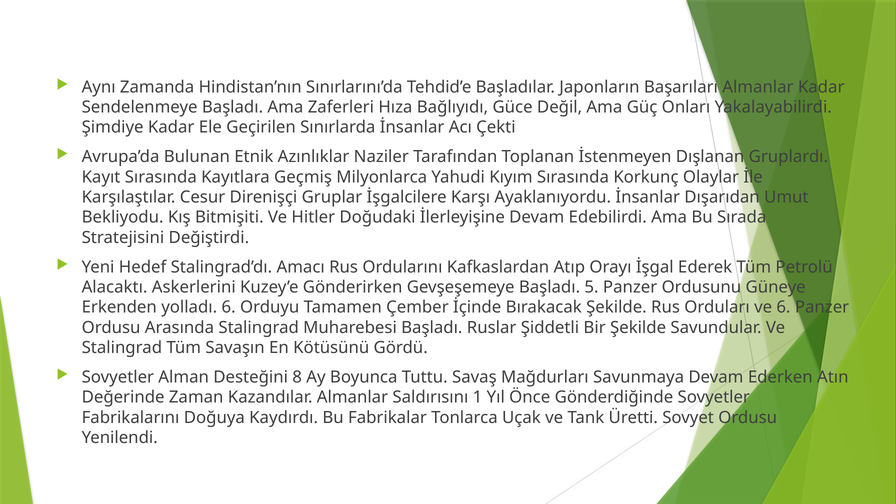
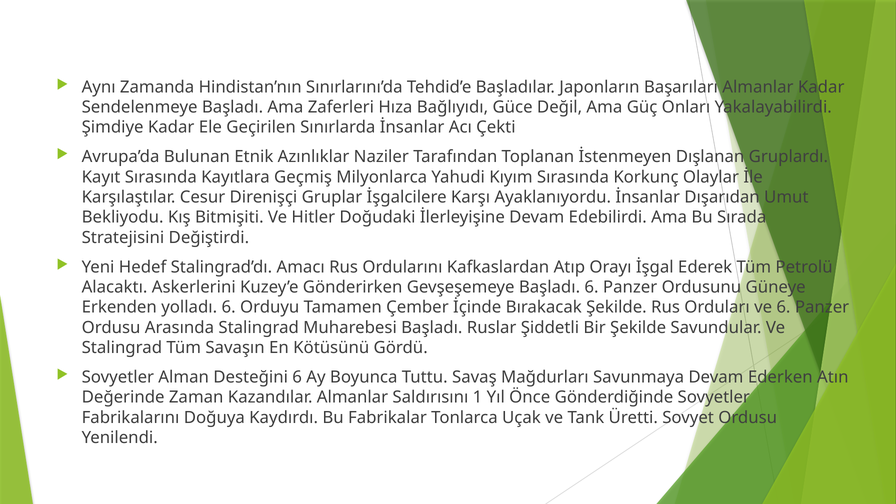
Başladı 5: 5 -> 6
Desteğini 8: 8 -> 6
